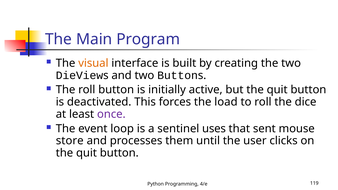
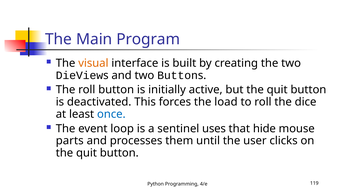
once colour: purple -> blue
sent: sent -> hide
store: store -> parts
